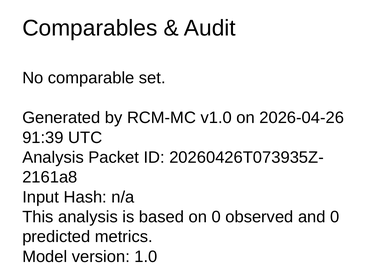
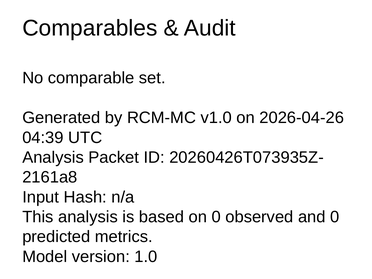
91:39: 91:39 -> 04:39
